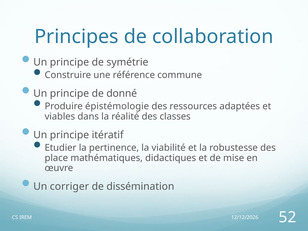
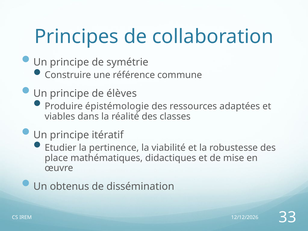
donné: donné -> élèves
corriger: corriger -> obtenus
52: 52 -> 33
